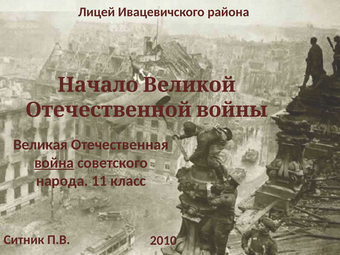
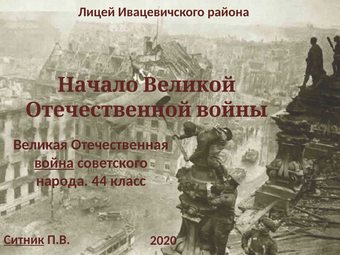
11: 11 -> 44
Ситник underline: none -> present
2010: 2010 -> 2020
